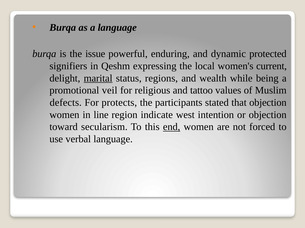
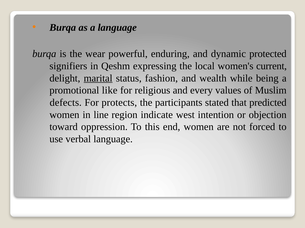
issue: issue -> wear
regions: regions -> fashion
veil: veil -> like
tattoo: tattoo -> every
that objection: objection -> predicted
secularism: secularism -> oppression
end underline: present -> none
